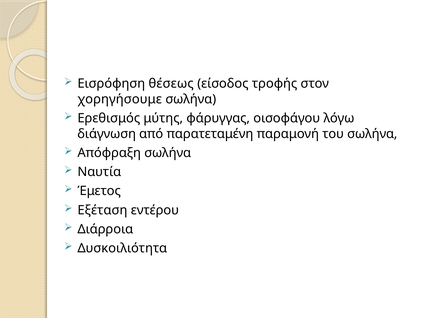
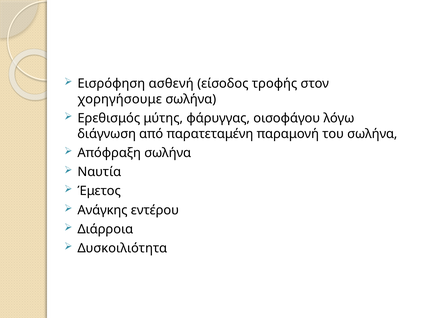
θέσεως: θέσεως -> ασθενή
Εξέταση: Εξέταση -> Ανάγκης
